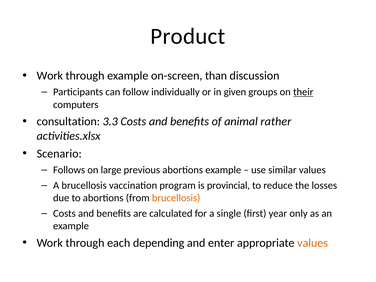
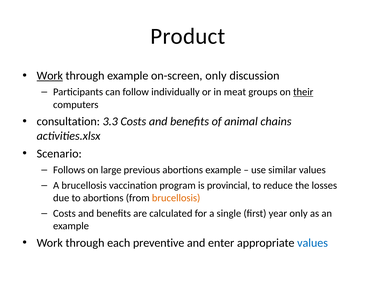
Work at (50, 76) underline: none -> present
on-screen than: than -> only
given: given -> meat
rather: rather -> chains
depending: depending -> preventive
values at (313, 243) colour: orange -> blue
